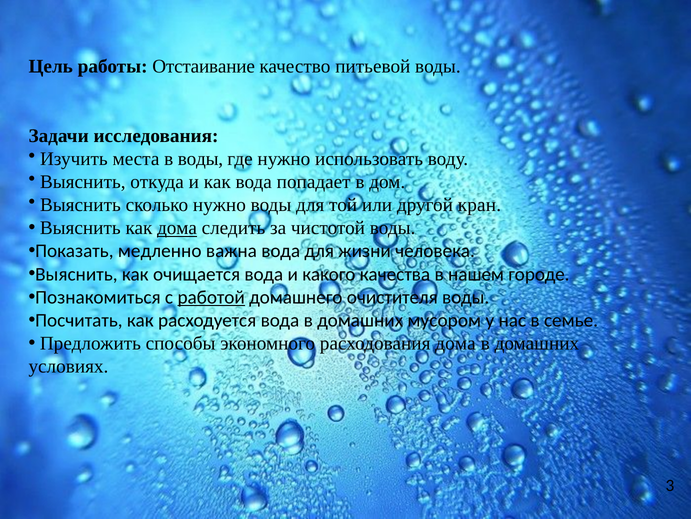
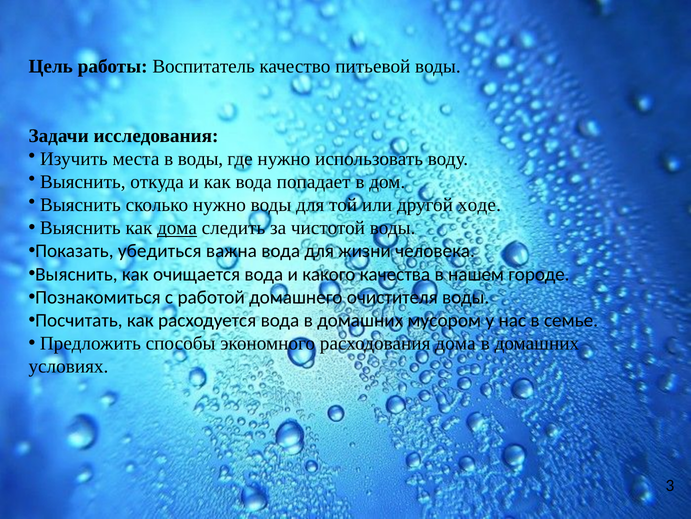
Отстаивание: Отстаивание -> Воспитатель
кран: кран -> ходе
медленно: медленно -> убедиться
работой underline: present -> none
